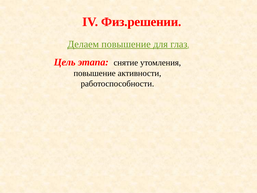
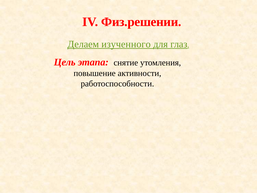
Делаем повышение: повышение -> изученного
